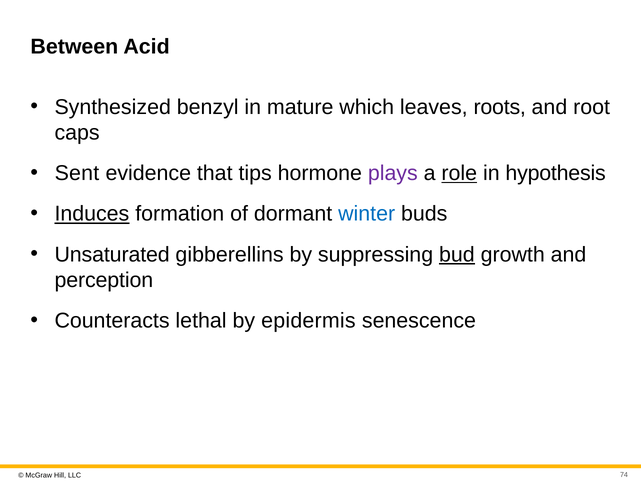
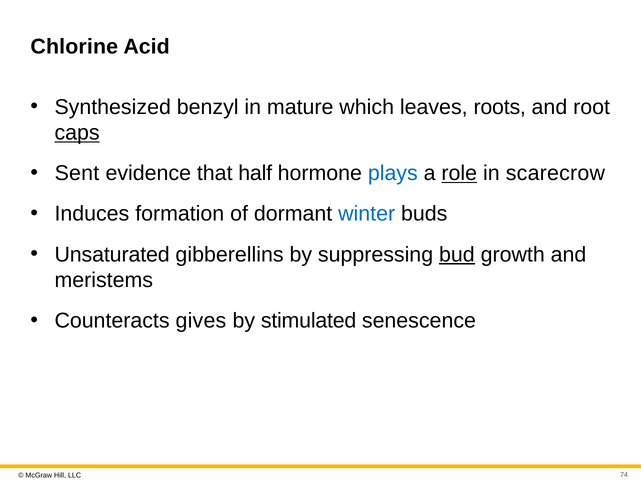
Between: Between -> Chlorine
caps underline: none -> present
tips: tips -> half
plays colour: purple -> blue
hypothesis: hypothesis -> scarecrow
Induces underline: present -> none
perception: perception -> meristems
lethal: lethal -> gives
epidermis: epidermis -> stimulated
